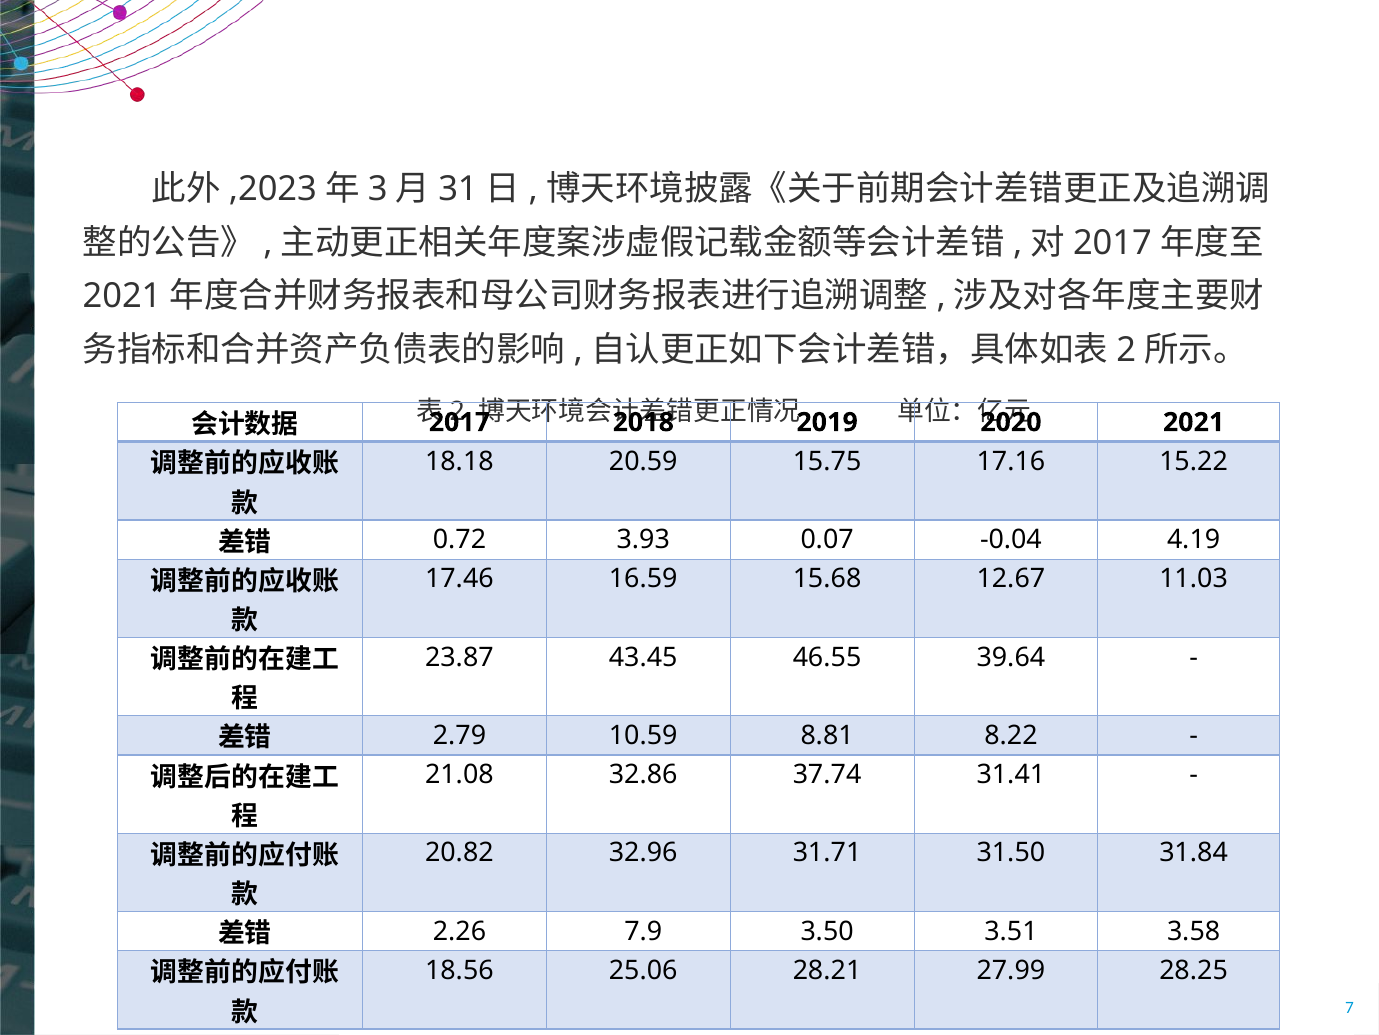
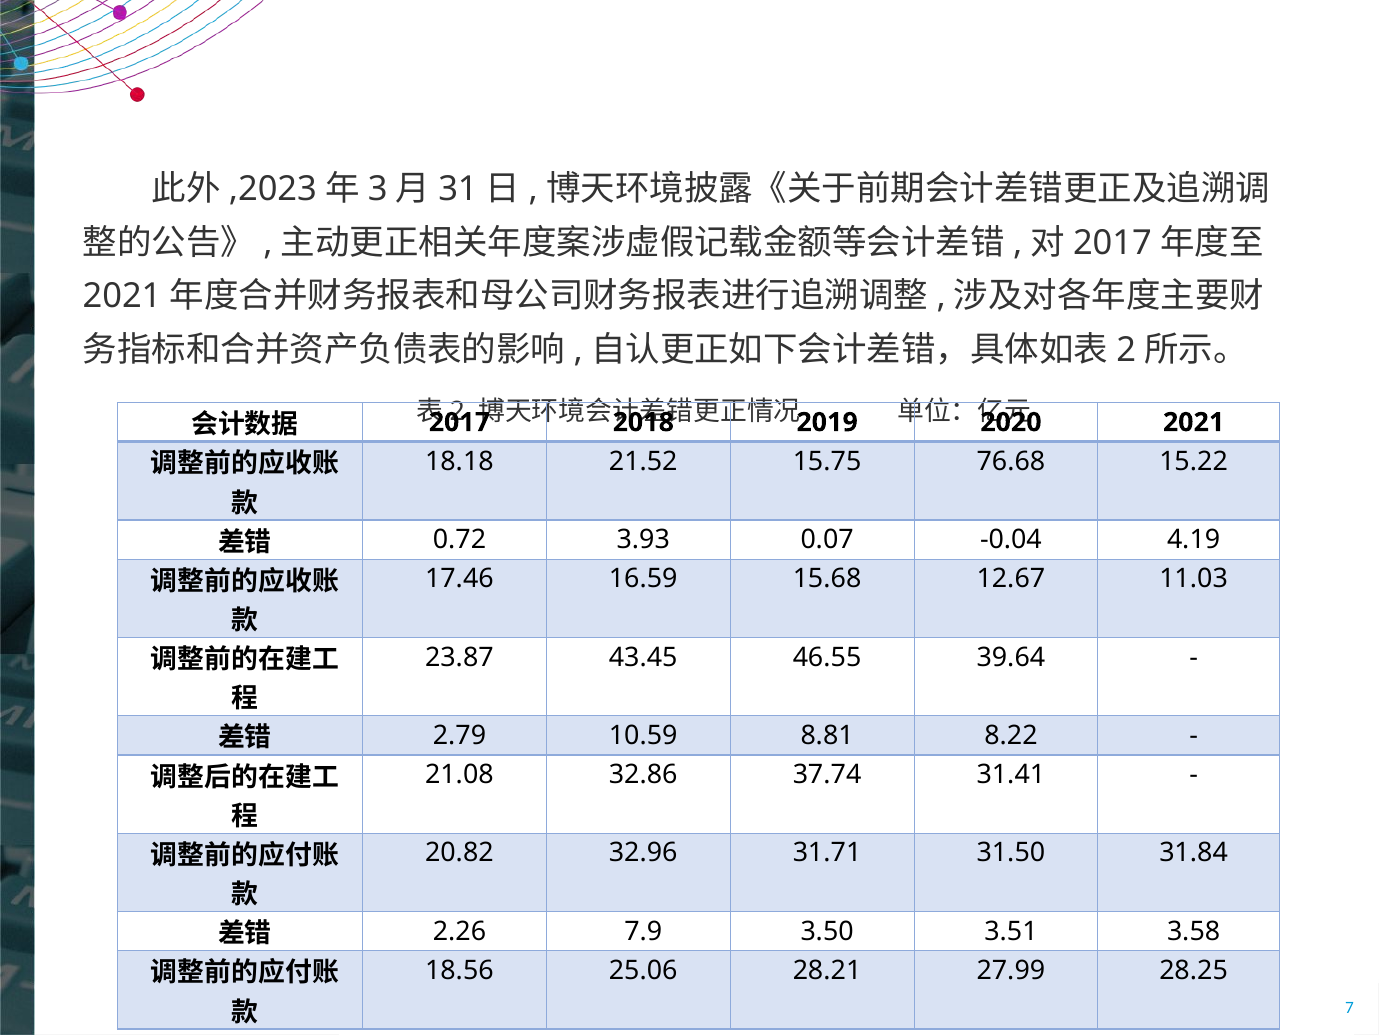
20.59: 20.59 -> 21.52
17.16: 17.16 -> 76.68
